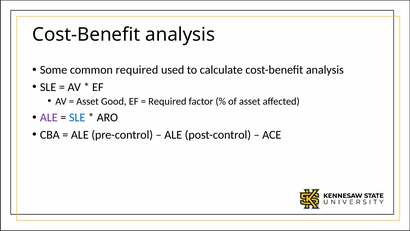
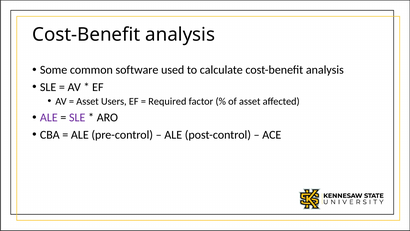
common required: required -> software
Good: Good -> Users
SLE at (77, 117) colour: blue -> purple
